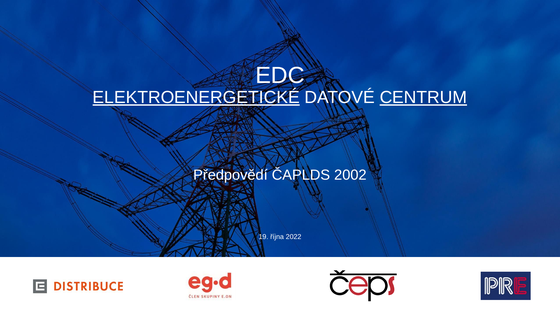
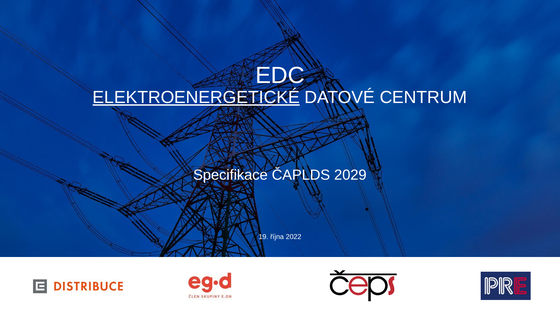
CENTRUM underline: present -> none
Předpovědí: Předpovědí -> Specifikace
2002: 2002 -> 2029
